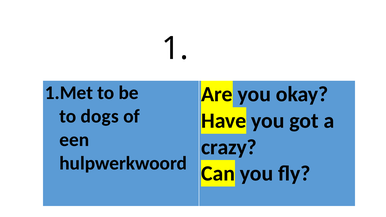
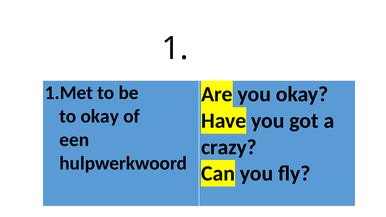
to dogs: dogs -> okay
